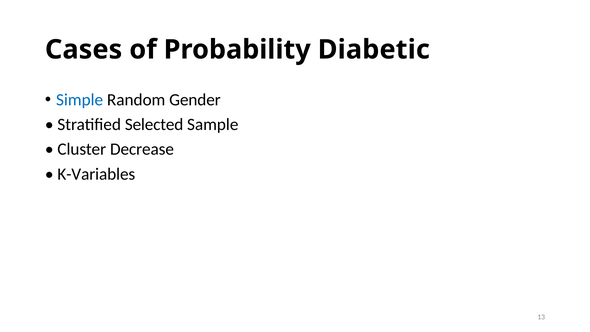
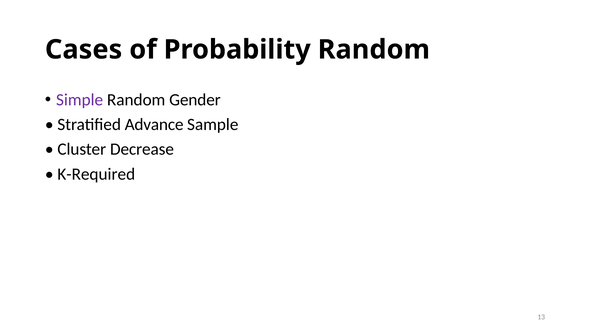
Probability Diabetic: Diabetic -> Random
Simple colour: blue -> purple
Selected: Selected -> Advance
K-Variables: K-Variables -> K-Required
